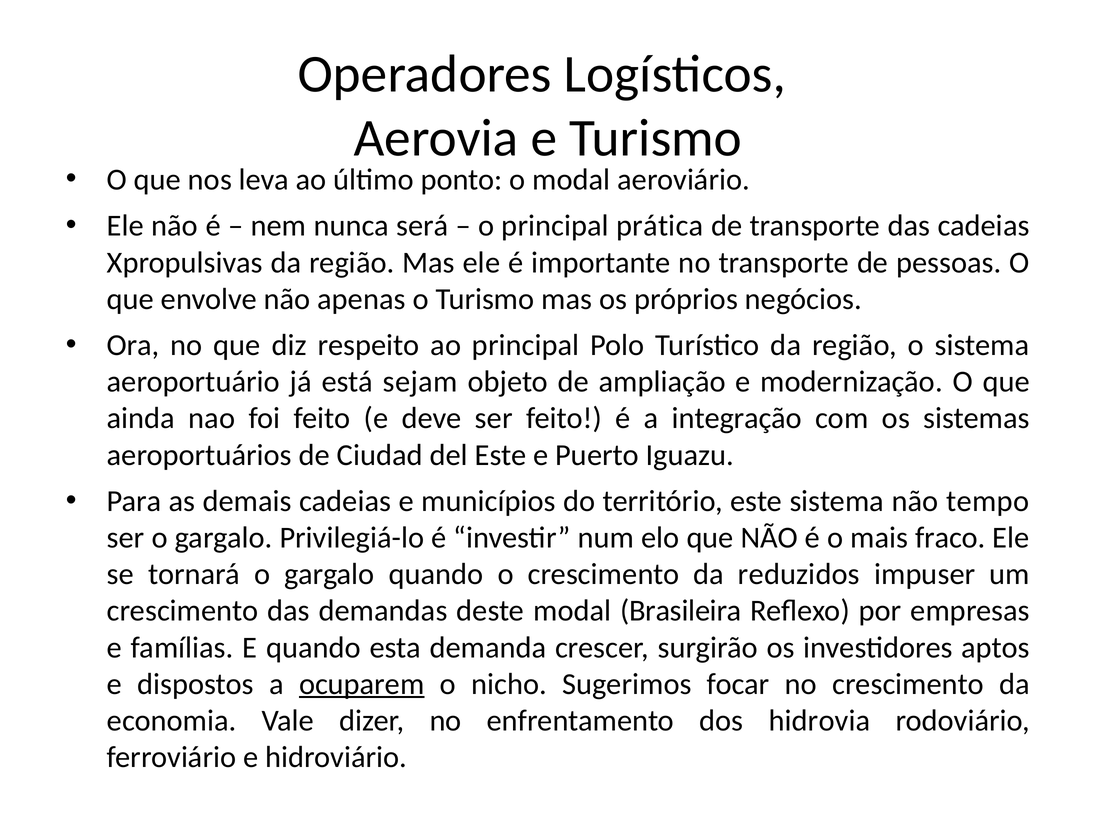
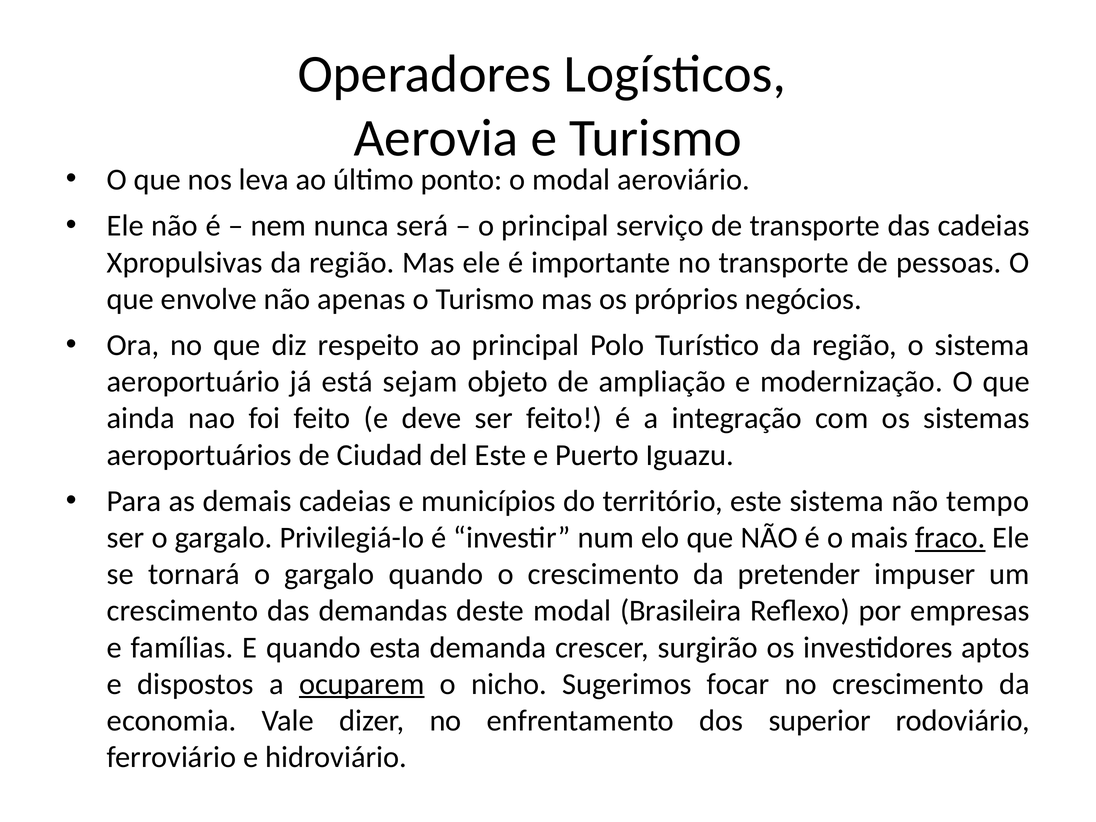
prática: prática -> serviço
fraco underline: none -> present
reduzidos: reduzidos -> pretender
hidrovia: hidrovia -> superior
